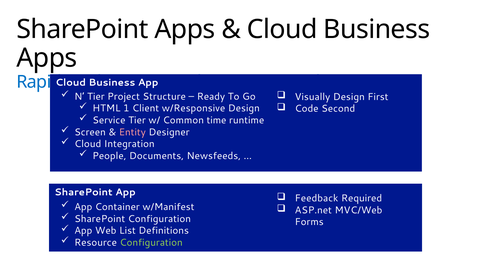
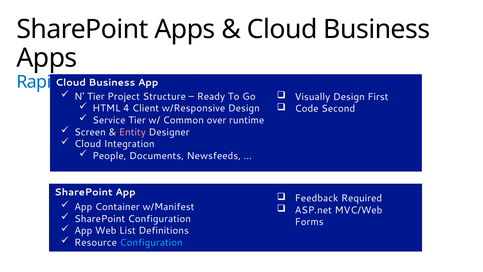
1: 1 -> 4
Common time: time -> over
Configuration at (151, 242) colour: light green -> light blue
